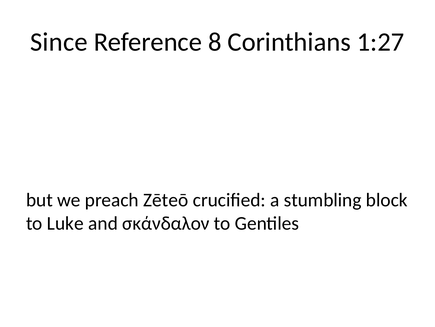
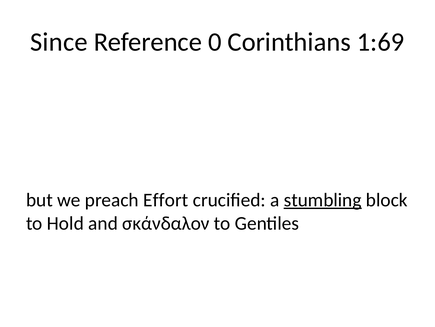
8: 8 -> 0
1:27: 1:27 -> 1:69
Zēteō: Zēteō -> Effort
stumbling underline: none -> present
Luke: Luke -> Hold
